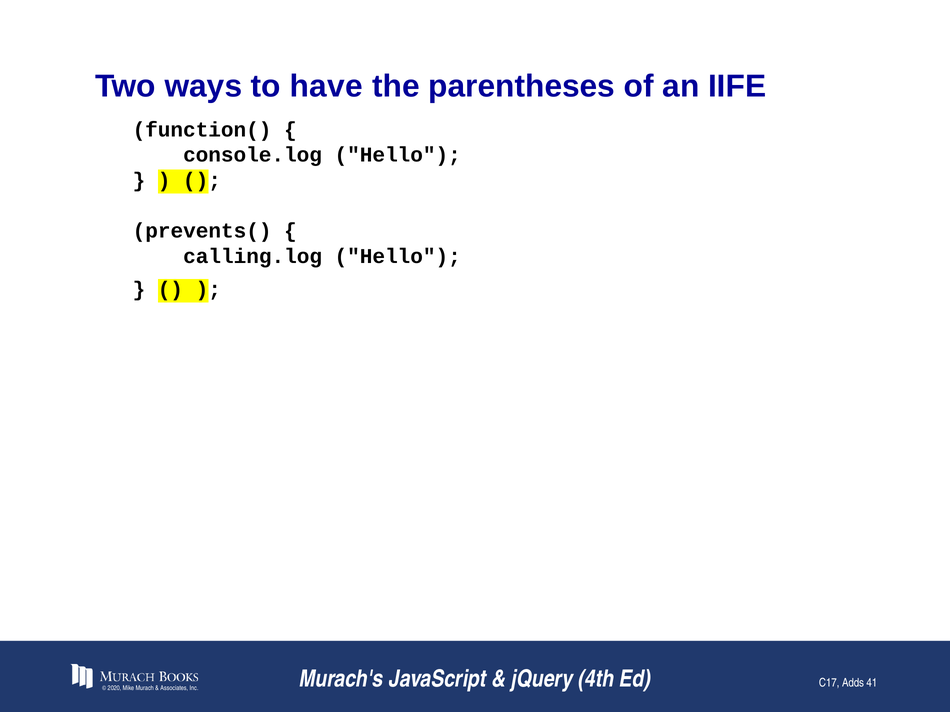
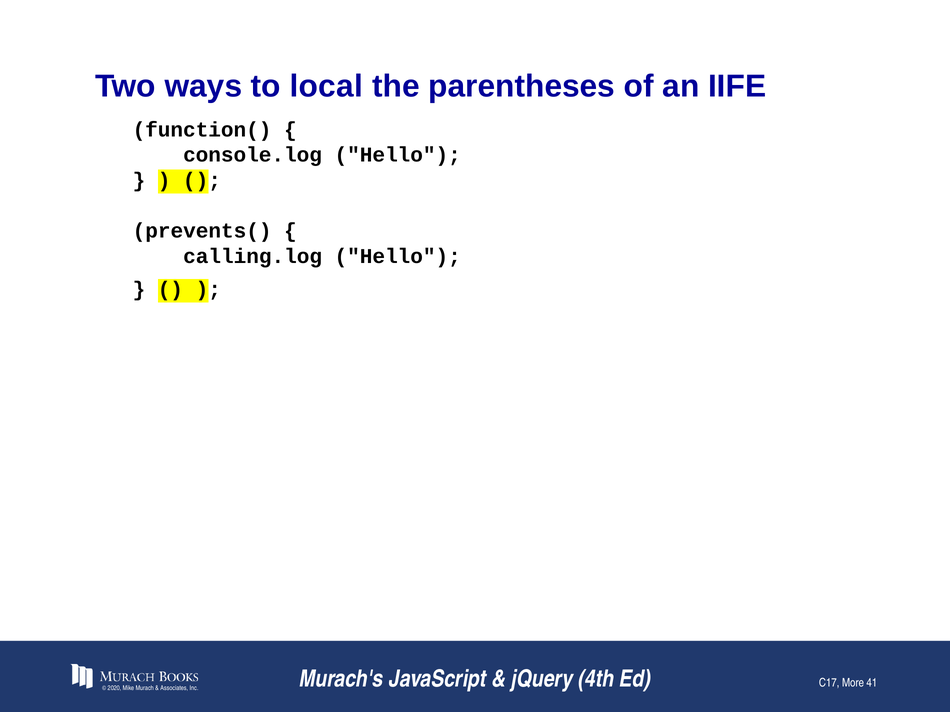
have: have -> local
Adds: Adds -> More
